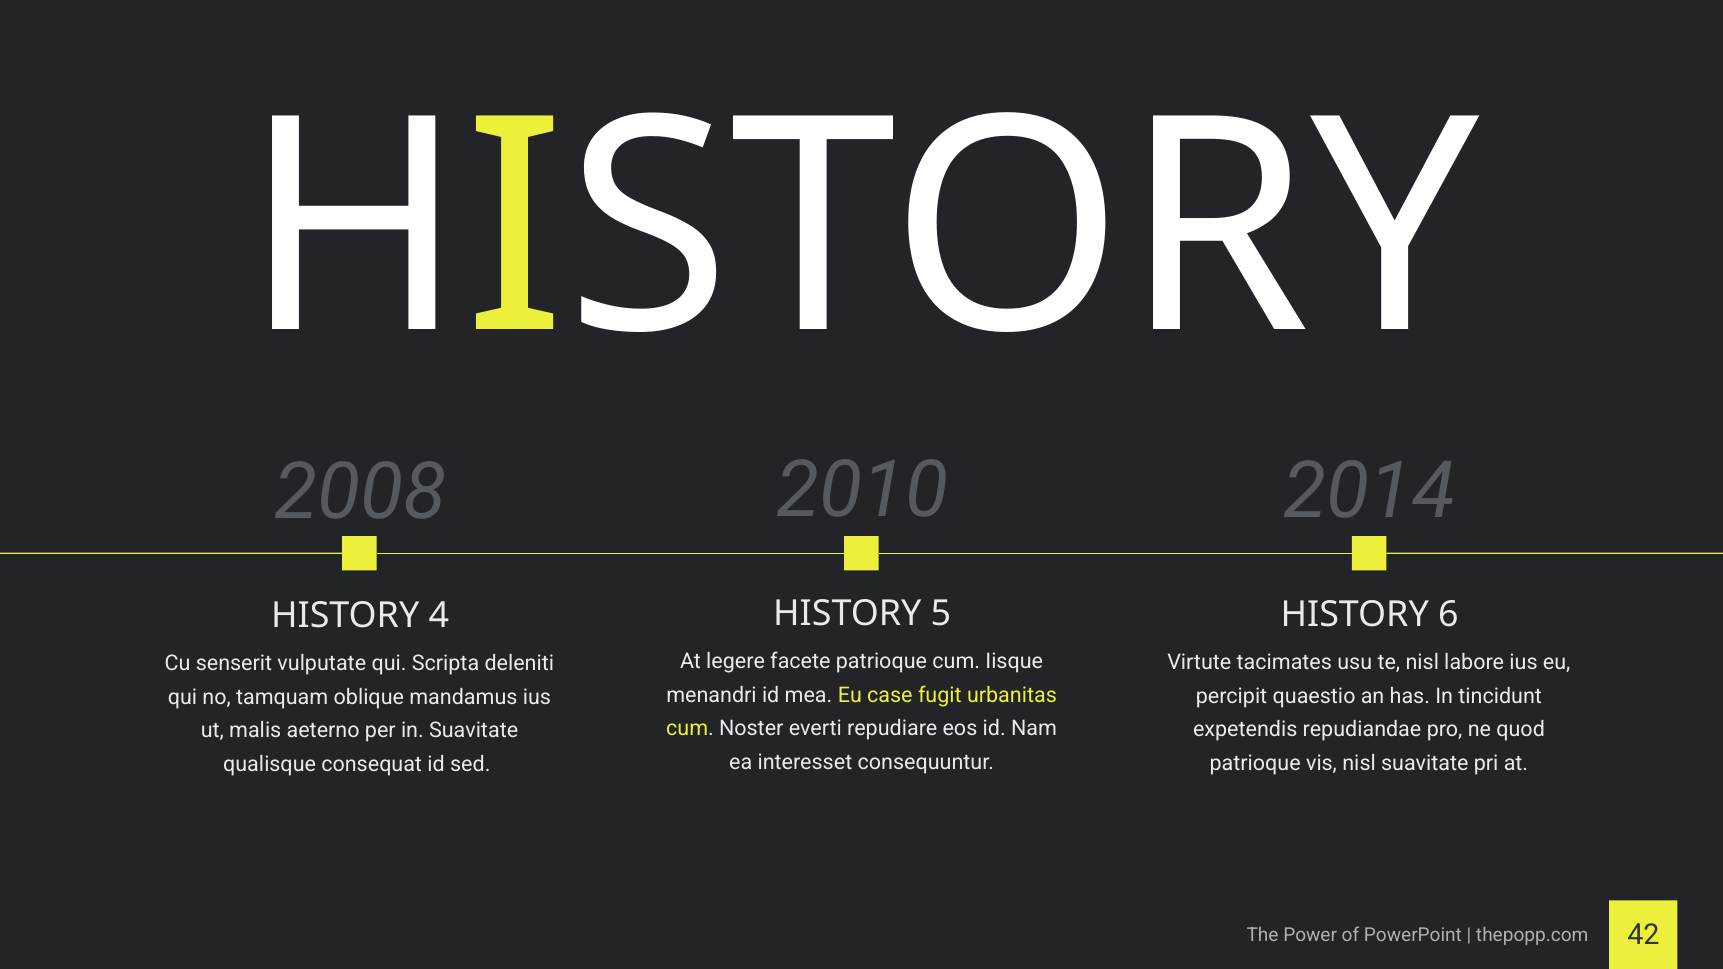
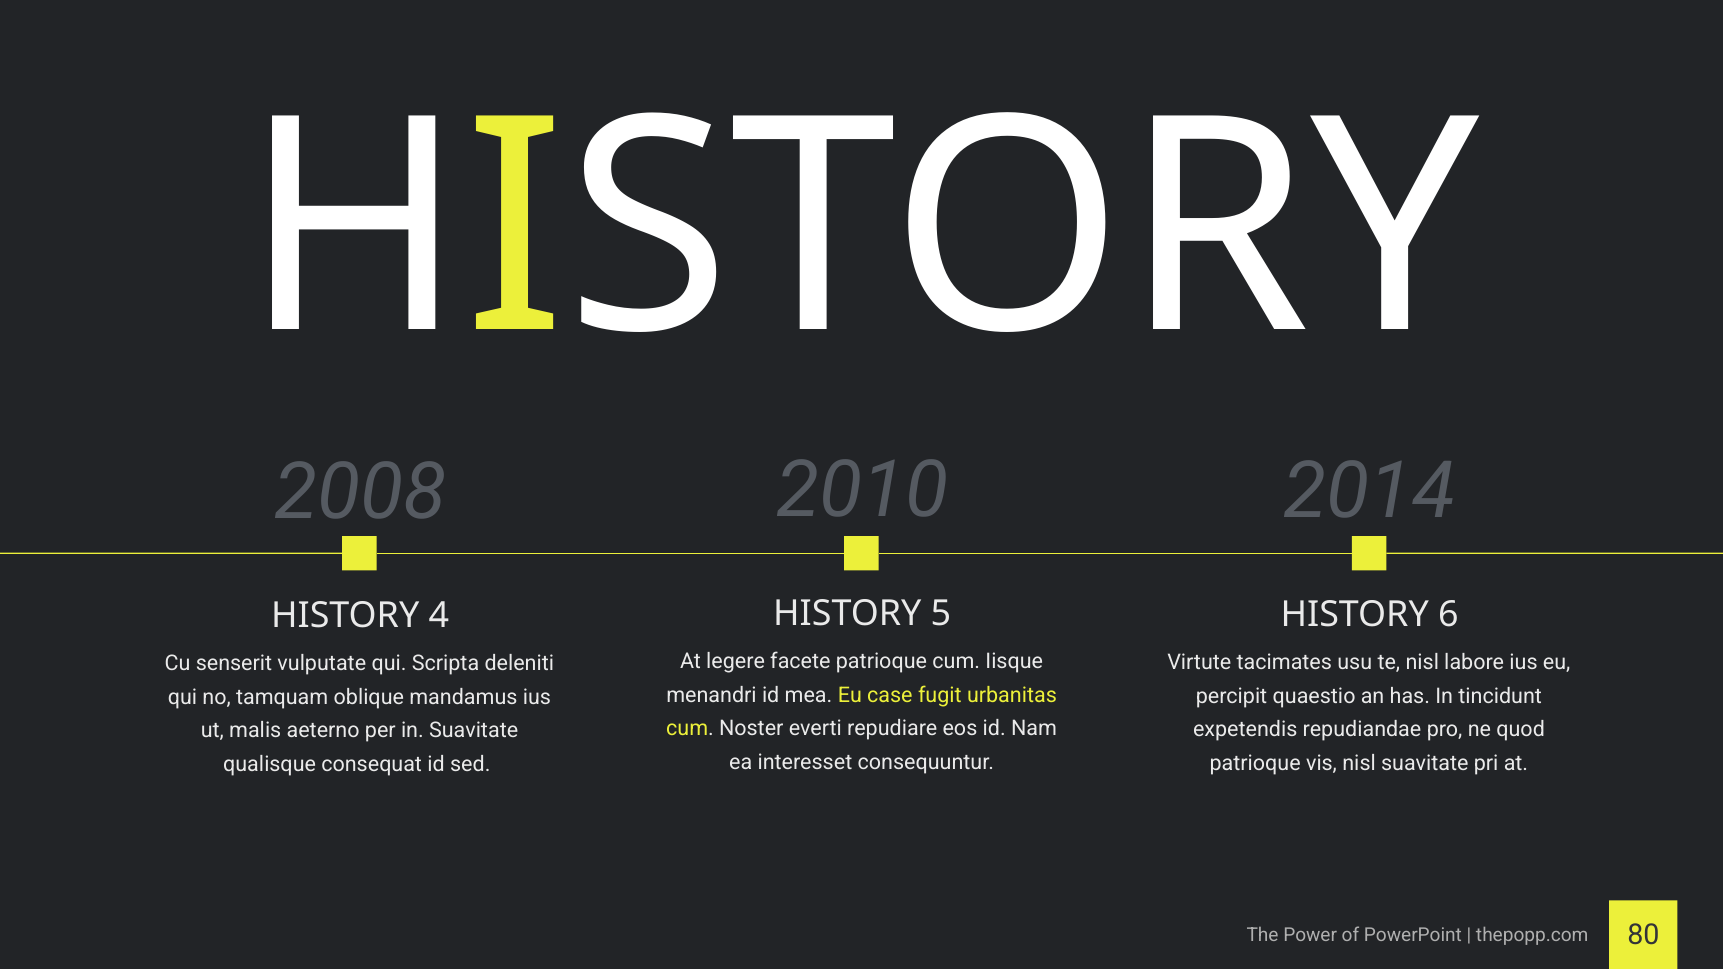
42: 42 -> 80
